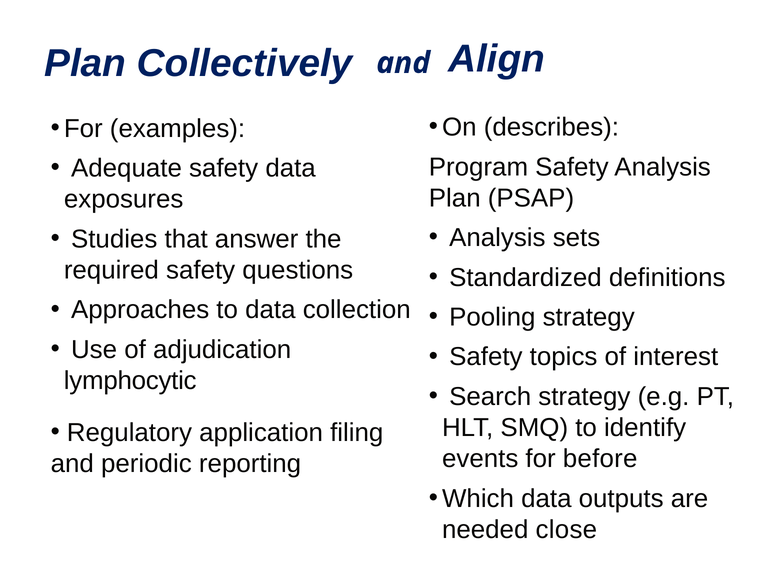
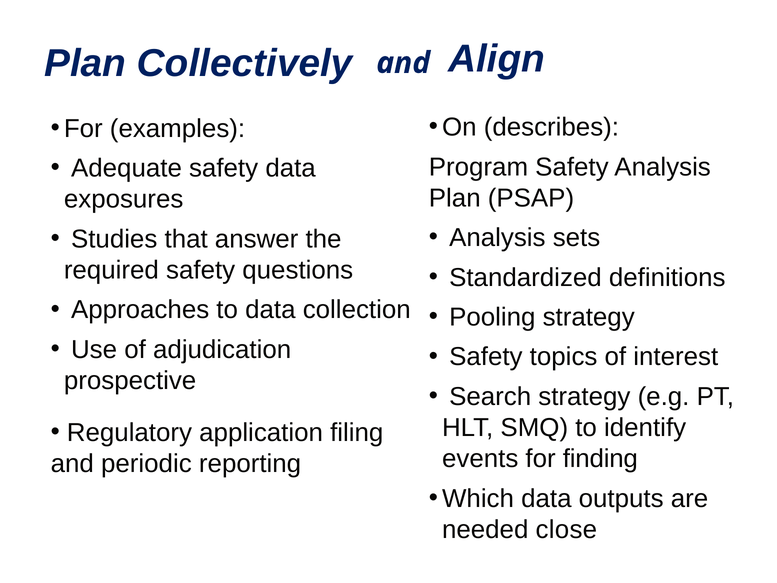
lymphocytic: lymphocytic -> prospective
before: before -> finding
